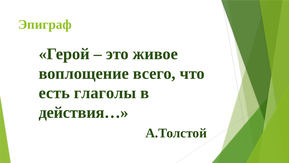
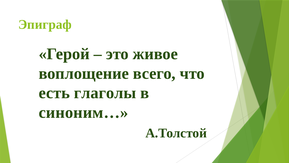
действия…: действия… -> синоним…
